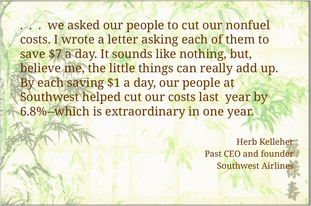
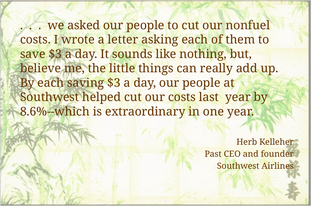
save $7: $7 -> $3
saving $1: $1 -> $3
6.8%--which: 6.8%--which -> 8.6%--which
